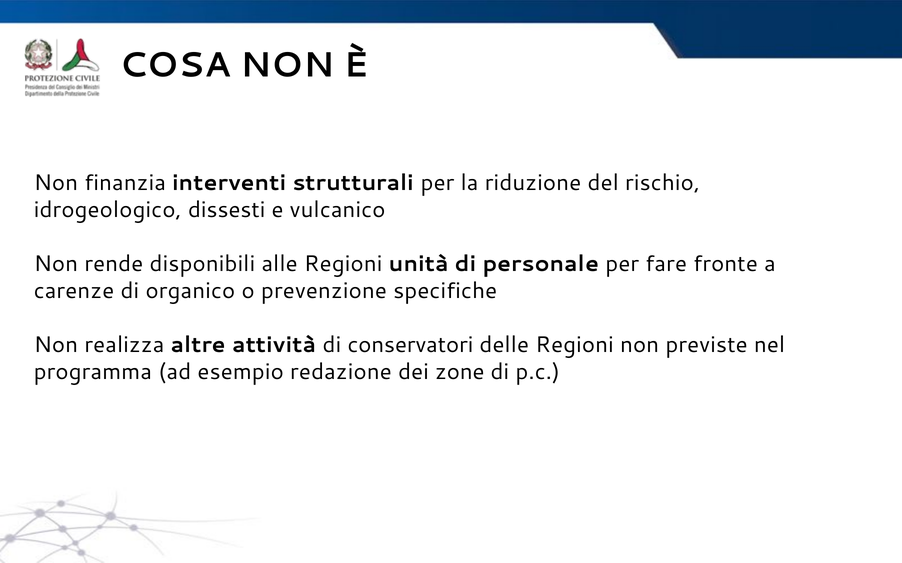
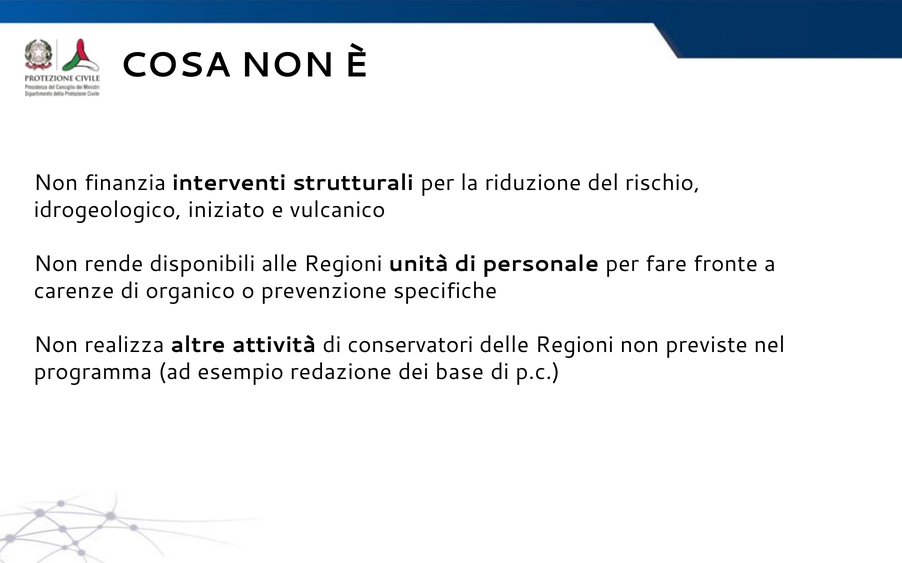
dissesti: dissesti -> iniziato
zone: zone -> base
